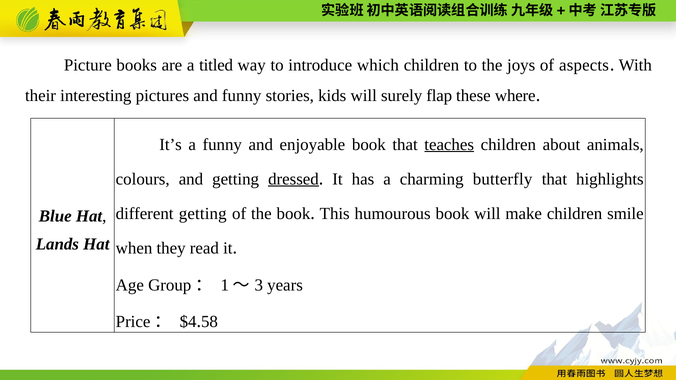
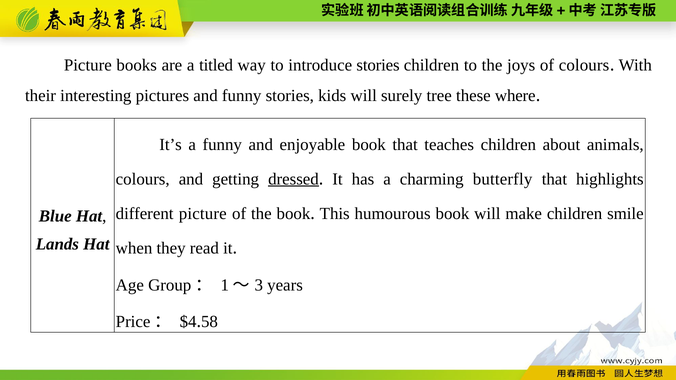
introduce which: which -> stories
of aspects: aspects -> colours
flap: flap -> tree
teaches underline: present -> none
different getting: getting -> picture
